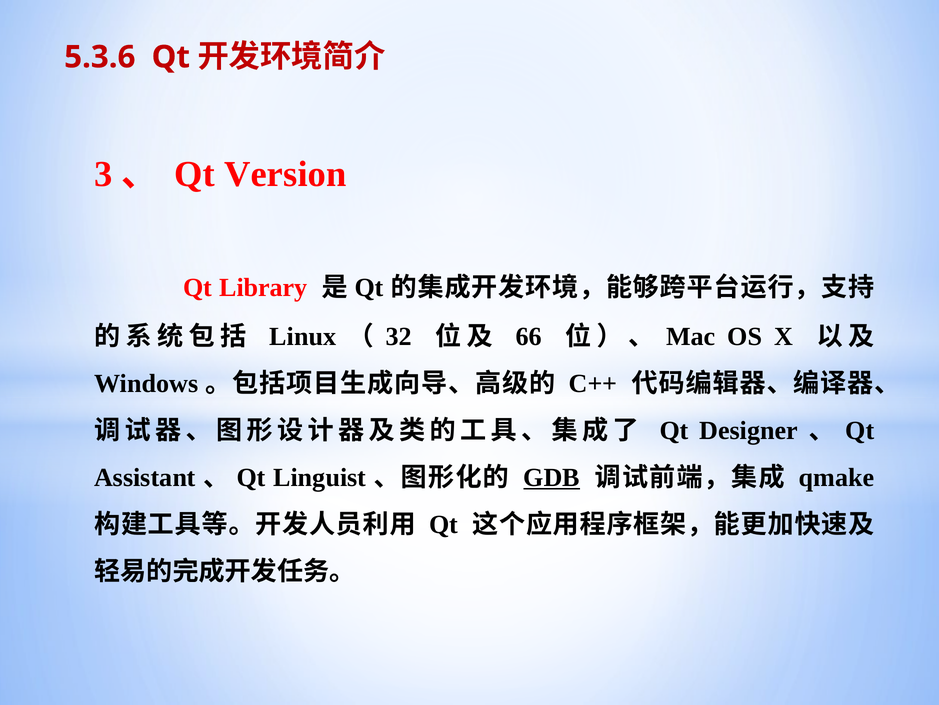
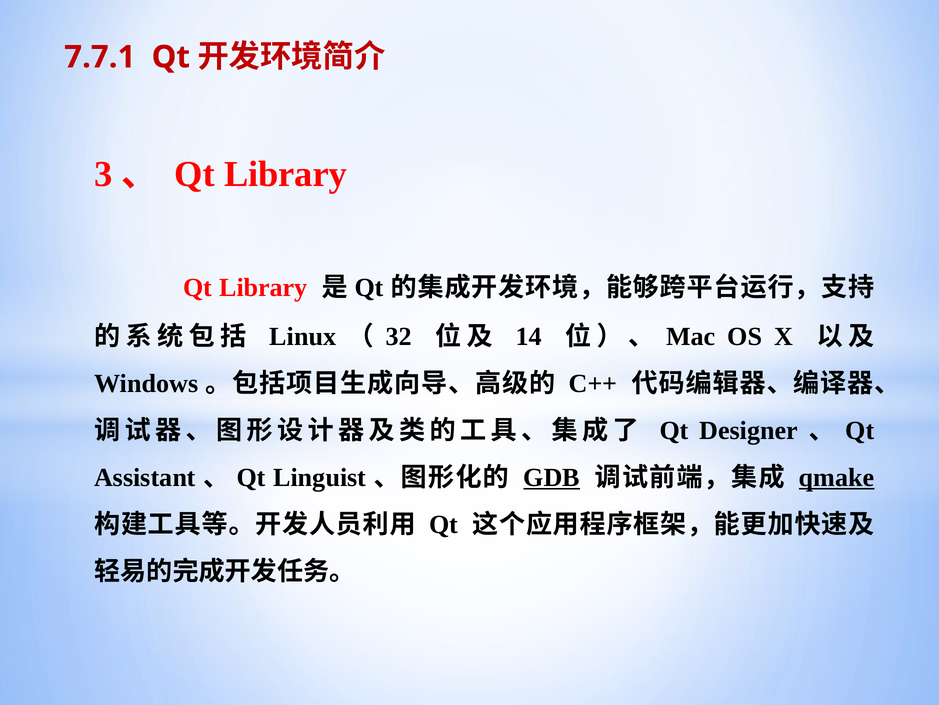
5.3.6: 5.3.6 -> 7.7.1
Version at (285, 174): Version -> Library
66: 66 -> 14
qmake underline: none -> present
